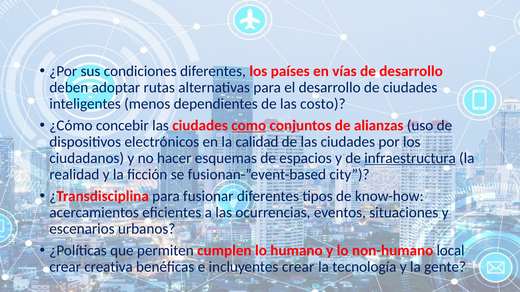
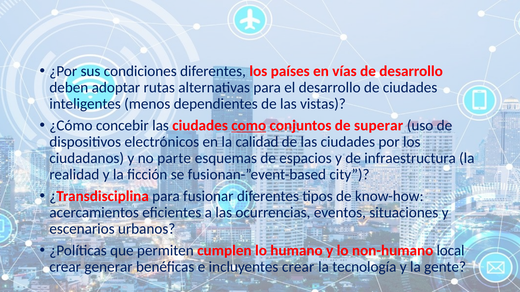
costo: costo -> vistas
alianzas: alianzas -> superar
hacer: hacer -> parte
infraestructura underline: present -> none
creativa: creativa -> generar
